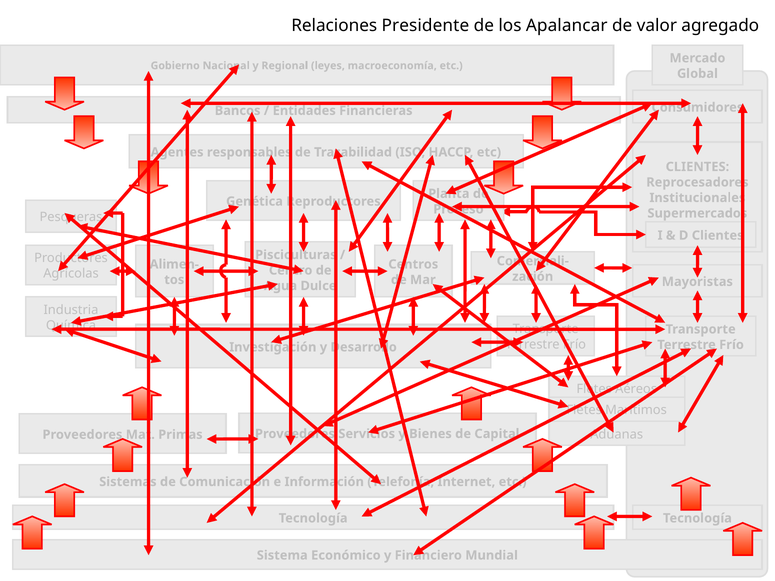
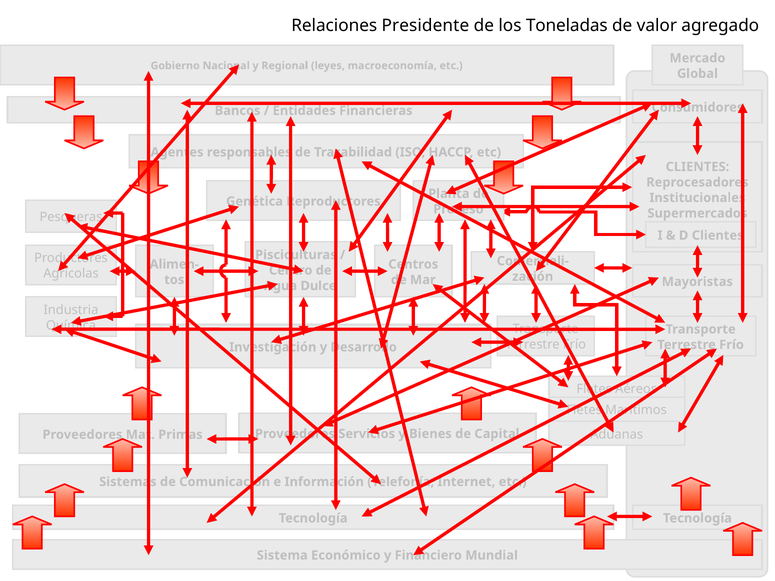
Apalancar: Apalancar -> Toneladas
